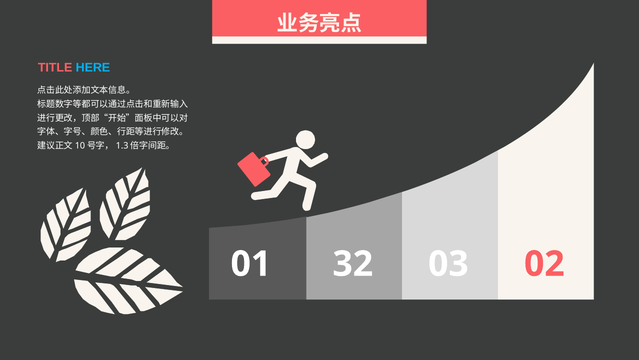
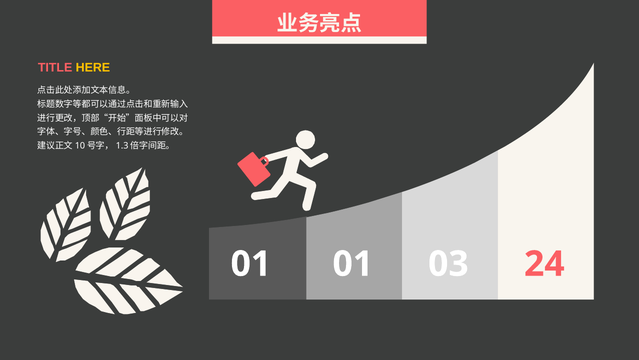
HERE colour: light blue -> yellow
01 32: 32 -> 01
02: 02 -> 24
